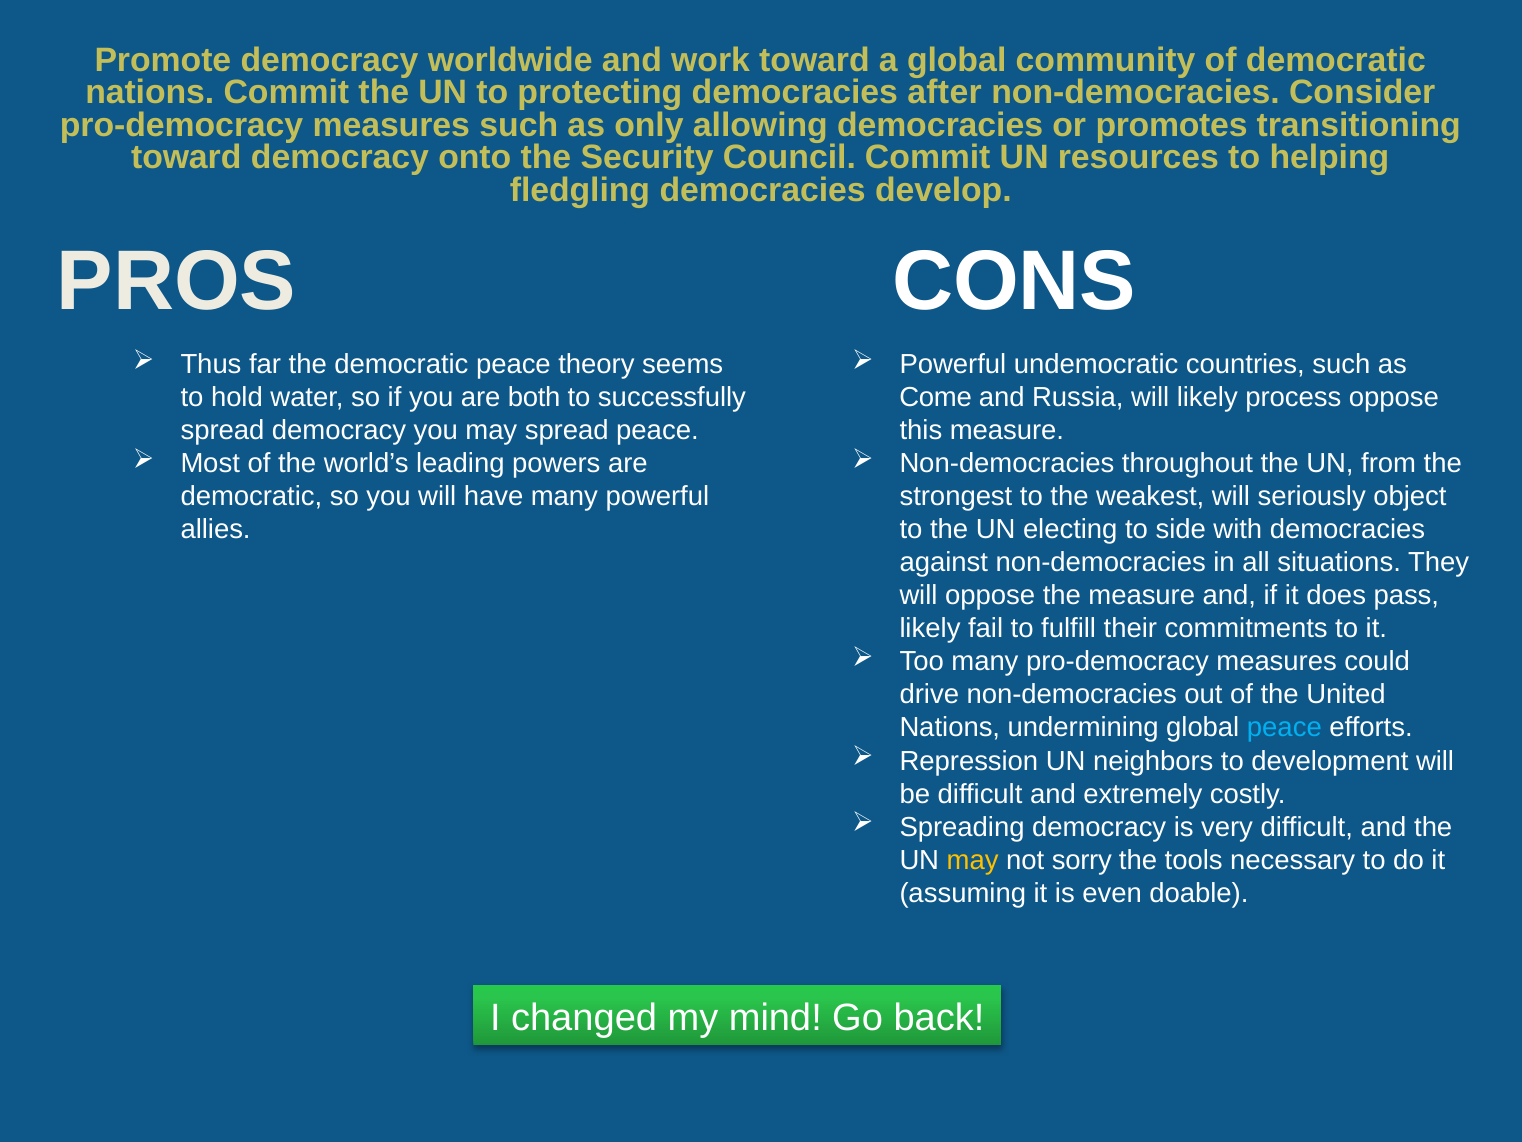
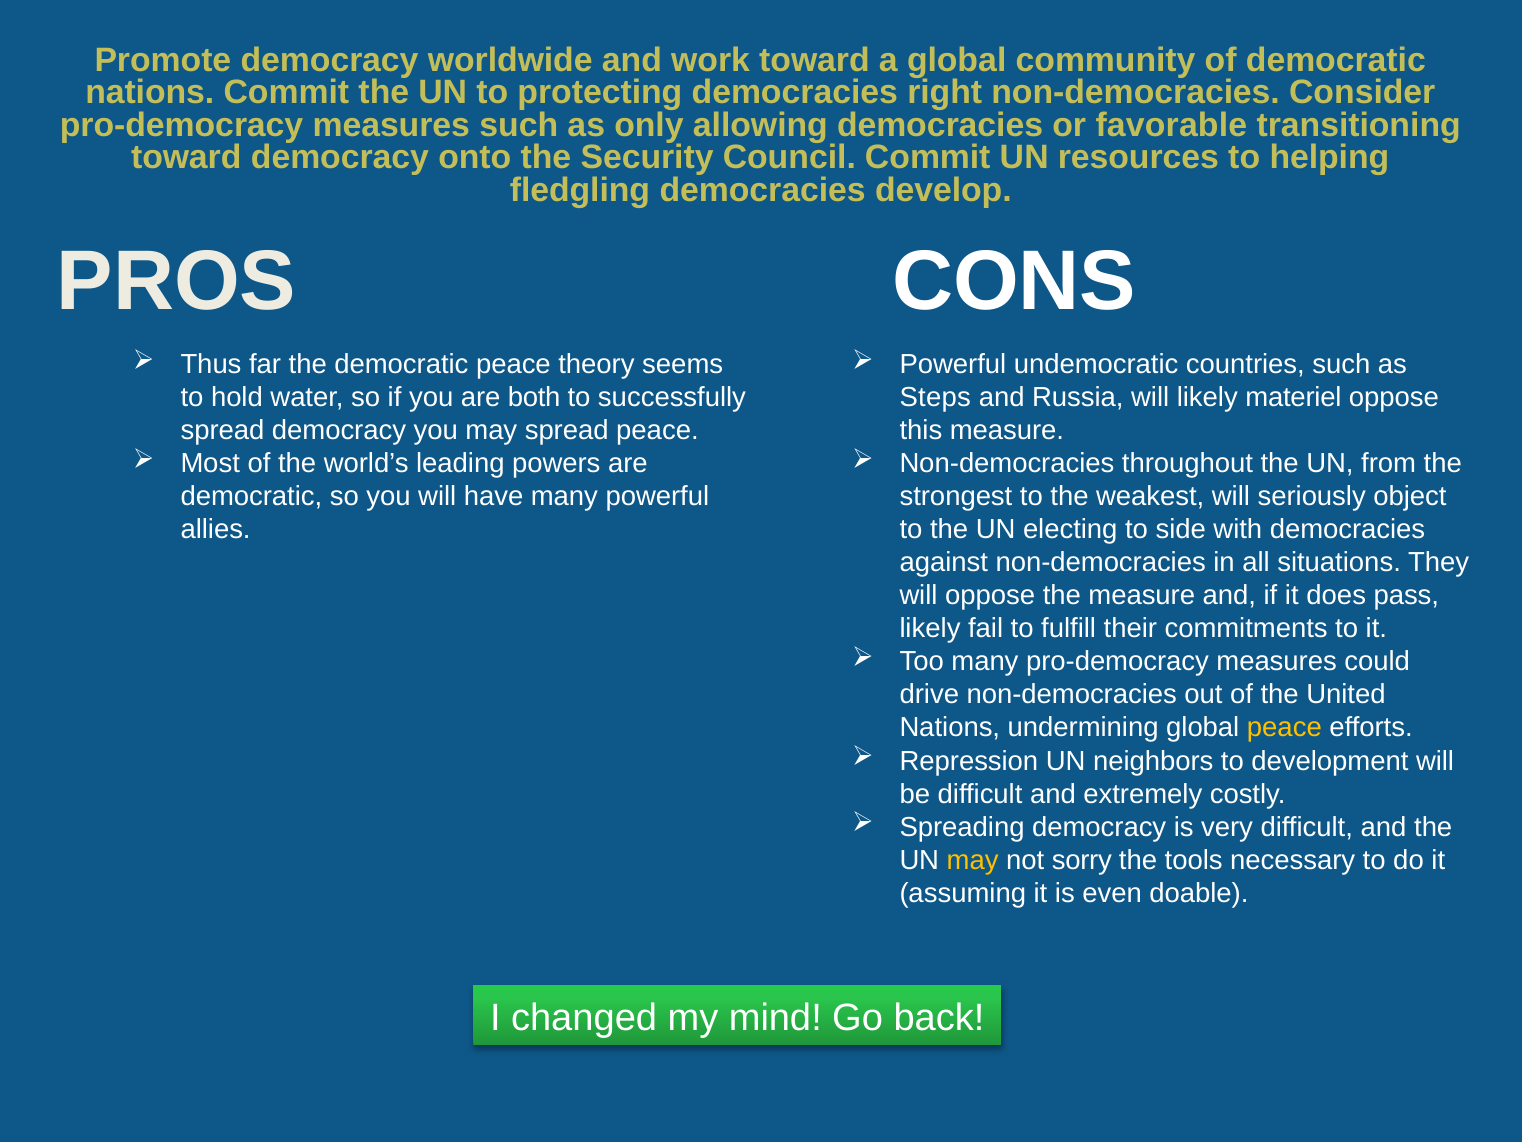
after: after -> right
promotes: promotes -> favorable
Come: Come -> Steps
process: process -> materiel
peace at (1284, 728) colour: light blue -> yellow
